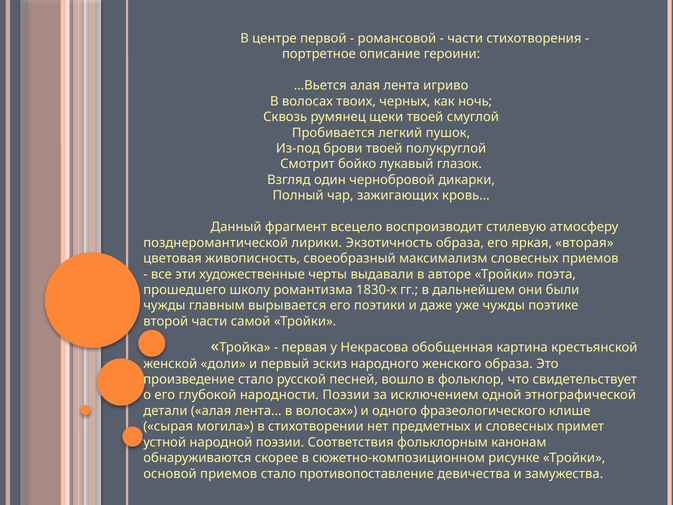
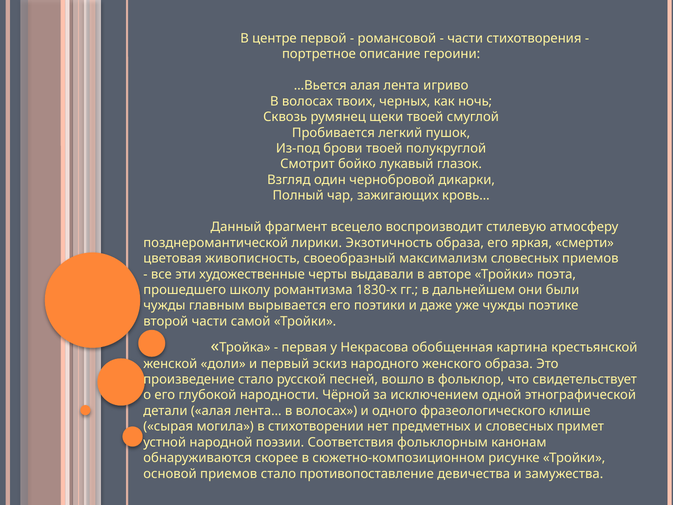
вторая: вторая -> смерти
народности Поэзии: Поэзии -> Чёрной
